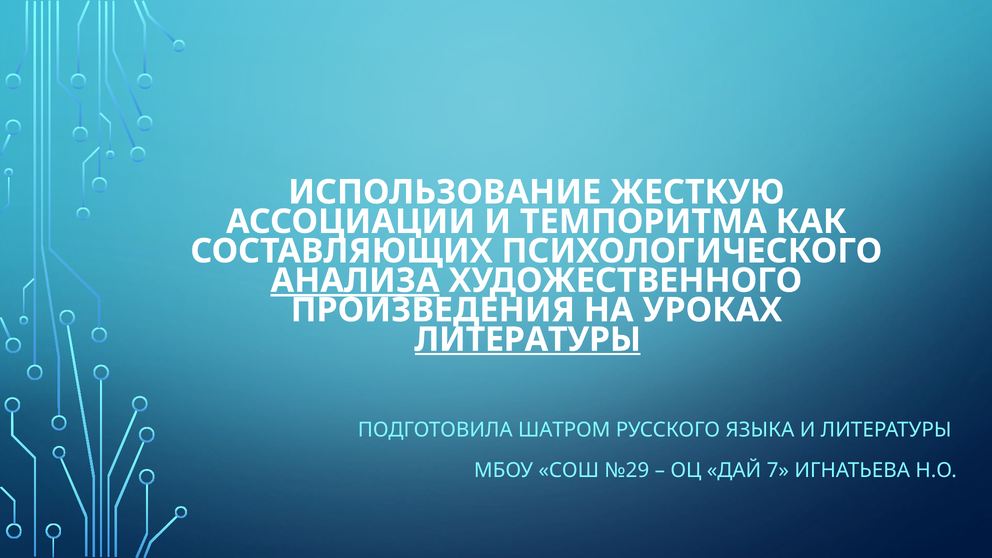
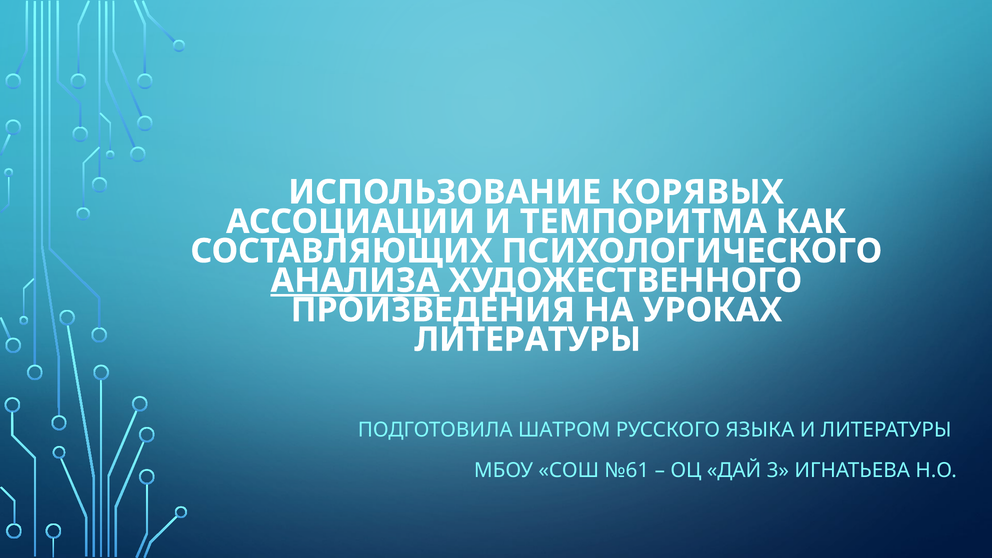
ЖЕСТКУЮ: ЖЕСТКУЮ -> КОРЯВЫХ
ЛИТЕРАТУРЫ at (528, 340) underline: present -> none
№29: №29 -> №61
7: 7 -> 3
